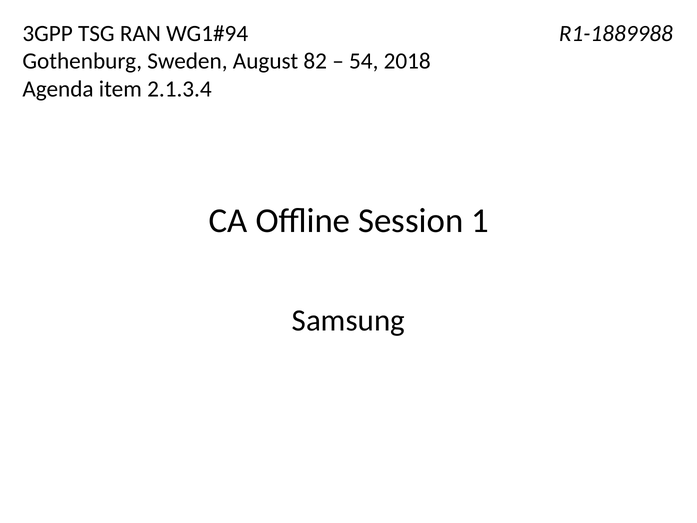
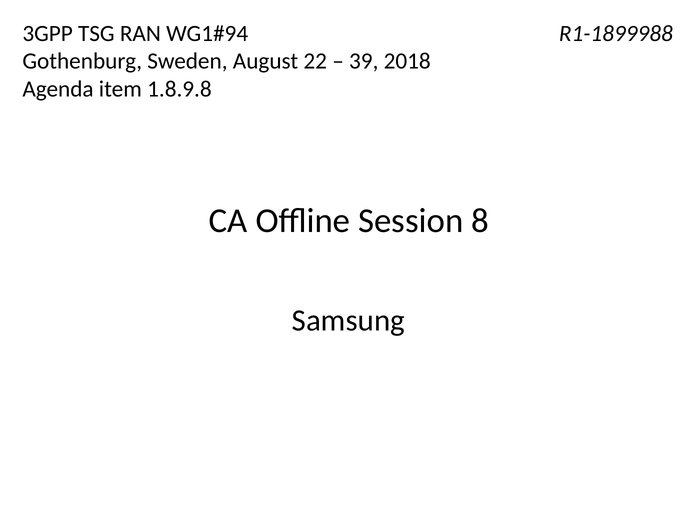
R1-1889988: R1-1889988 -> R1-1899988
82: 82 -> 22
54: 54 -> 39
2.1.3.4: 2.1.3.4 -> 1.8.9.8
1: 1 -> 8
